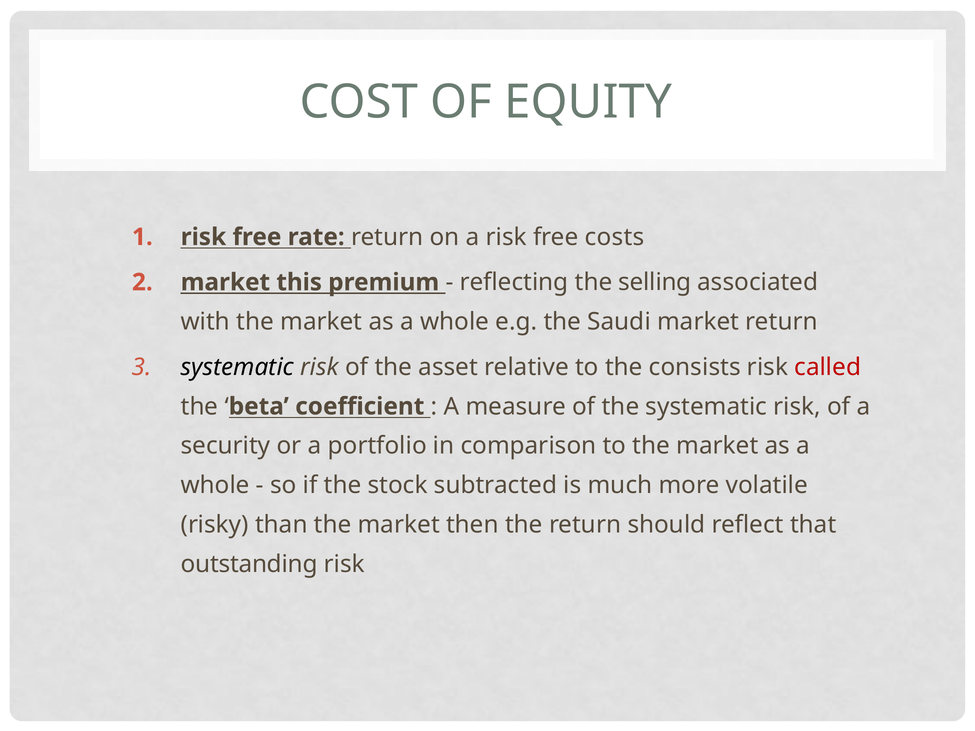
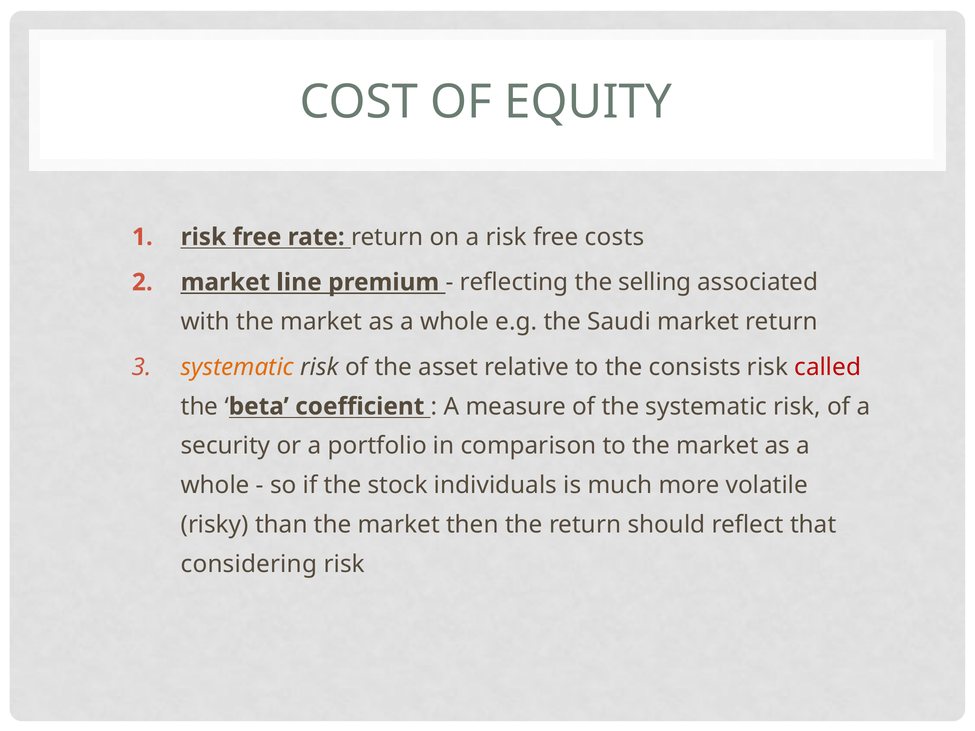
this: this -> line
systematic at (237, 367) colour: black -> orange
subtracted: subtracted -> individuals
outstanding: outstanding -> considering
